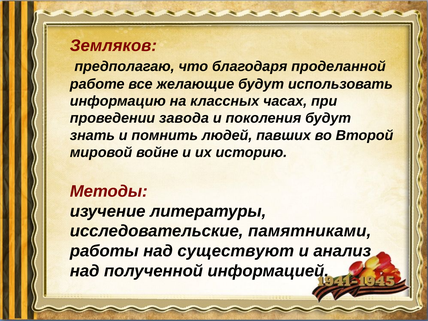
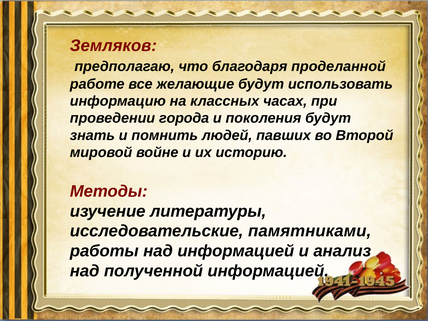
завода: завода -> города
над существуют: существуют -> информацией
